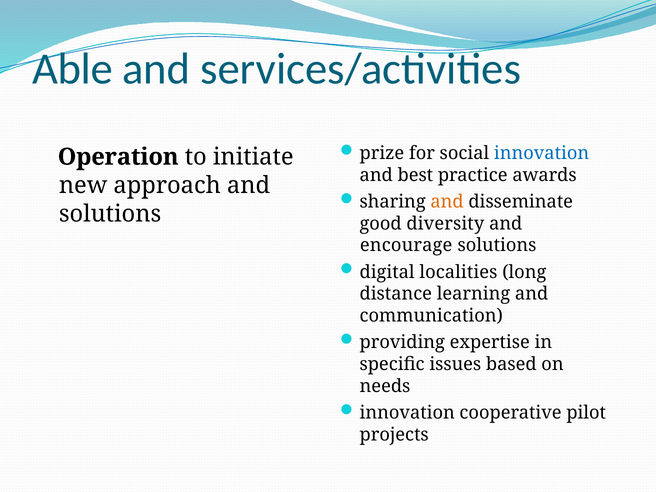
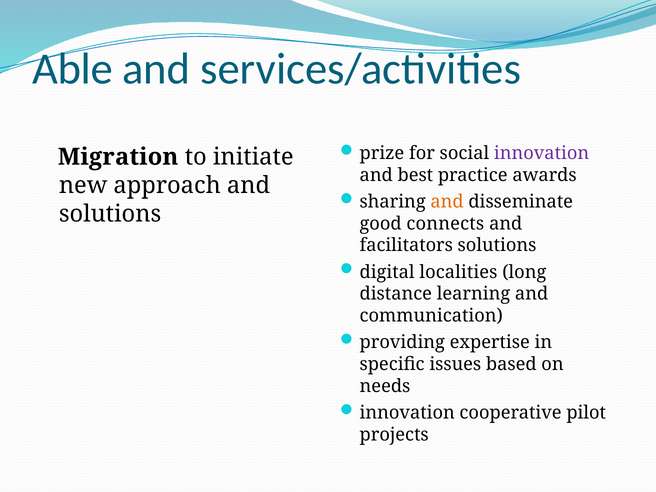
innovation at (542, 153) colour: blue -> purple
Operation: Operation -> Migration
diversity: diversity -> connects
encourage: encourage -> facilitators
